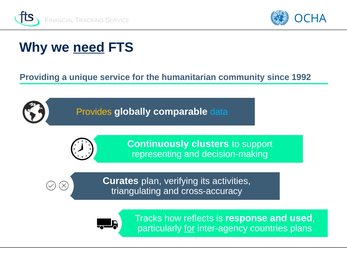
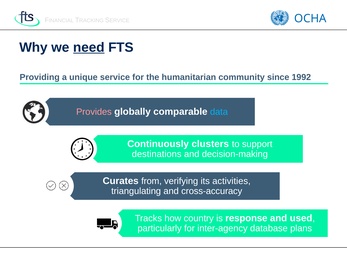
Provides colour: yellow -> pink
representing: representing -> destinations
plan: plan -> from
reflects: reflects -> country
for at (189, 229) underline: present -> none
countries: countries -> database
